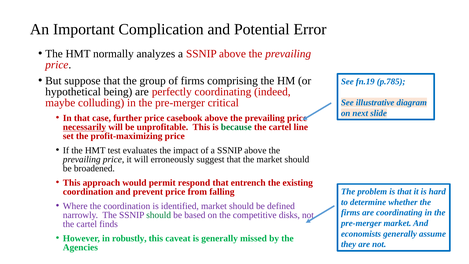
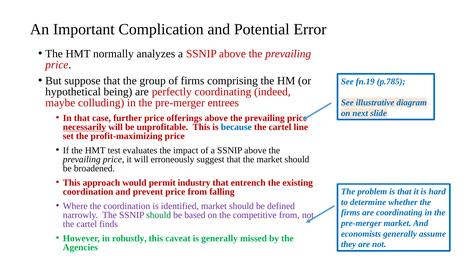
critical: critical -> entrees
casebook: casebook -> offerings
because colour: green -> blue
respond: respond -> industry
competitive disks: disks -> from
